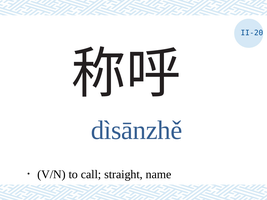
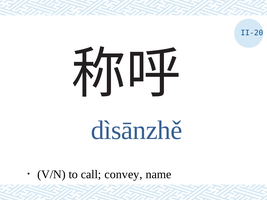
straight: straight -> convey
